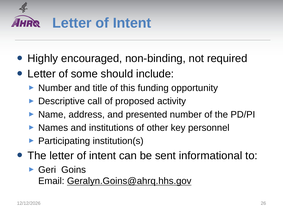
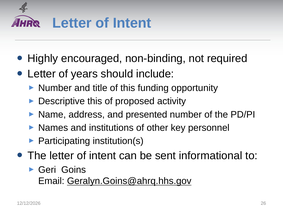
some: some -> years
Descriptive call: call -> this
